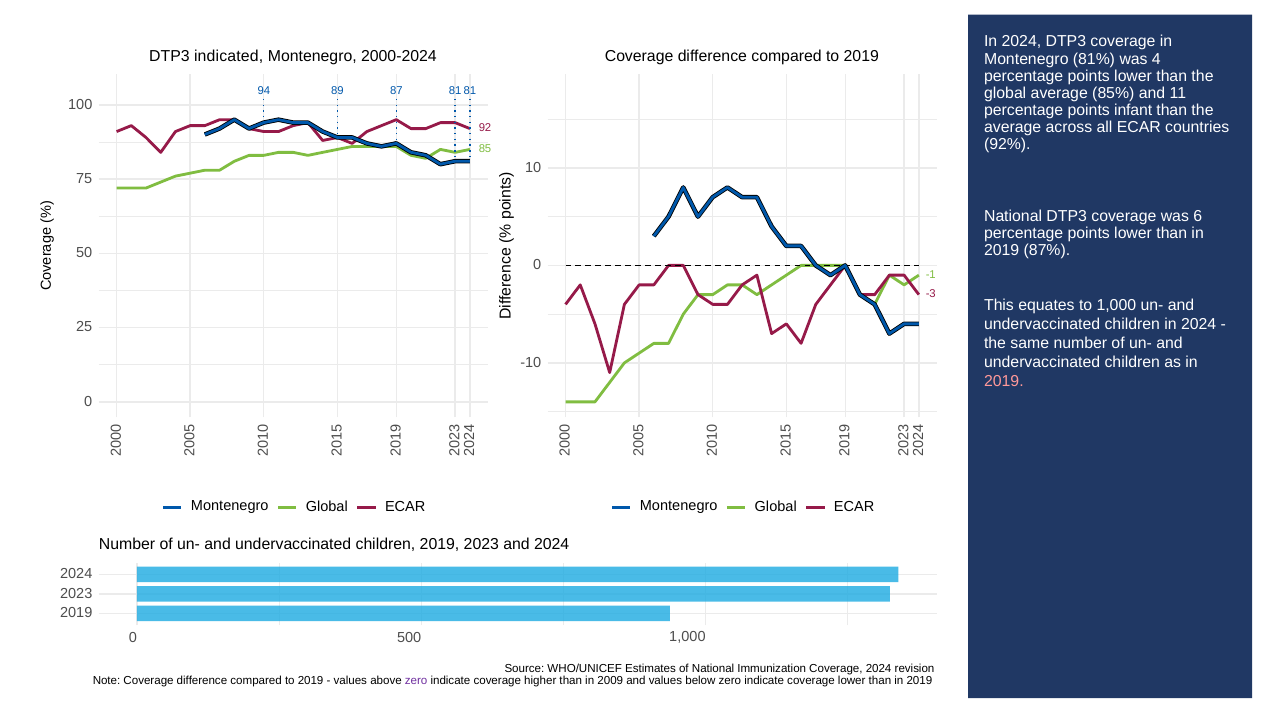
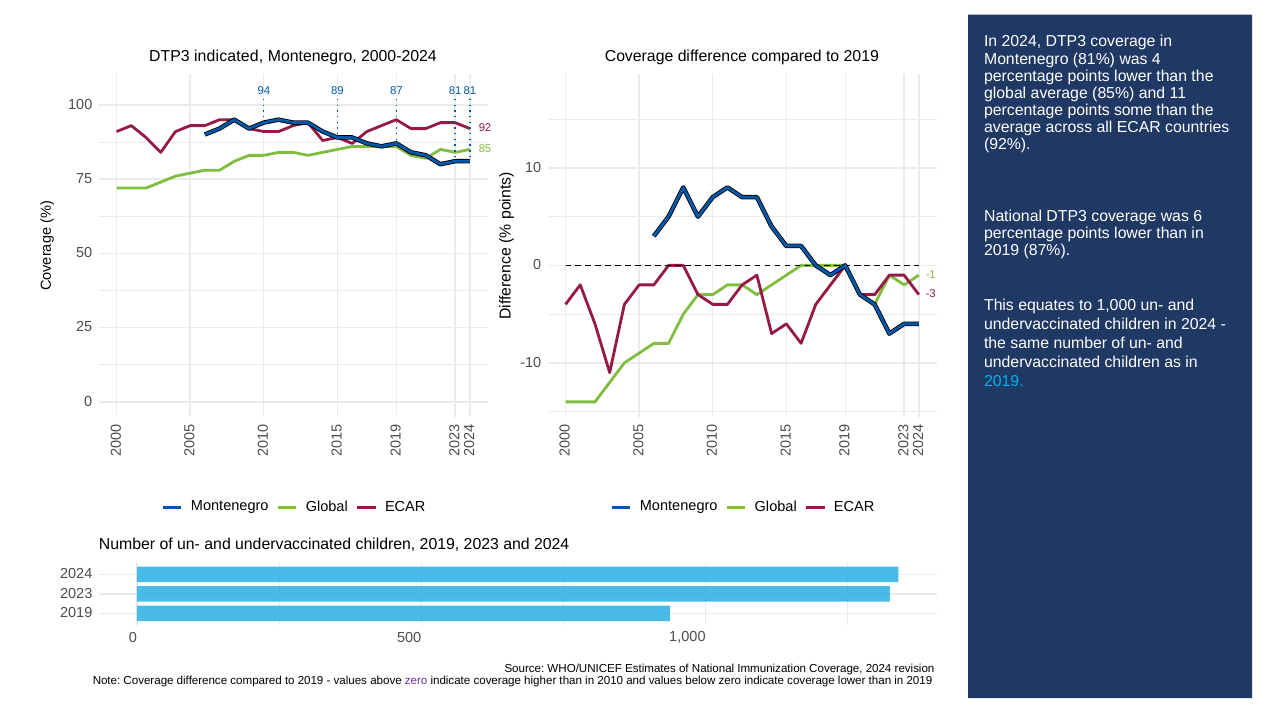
infant: infant -> some
2019 at (1004, 381) colour: pink -> light blue
2009: 2009 -> 2010
